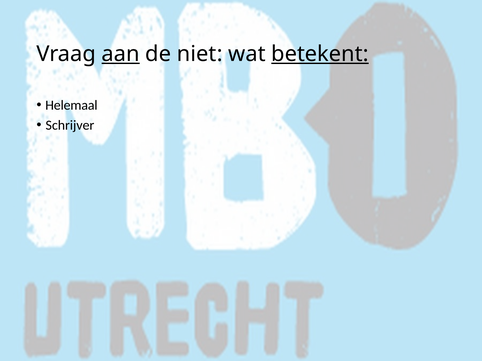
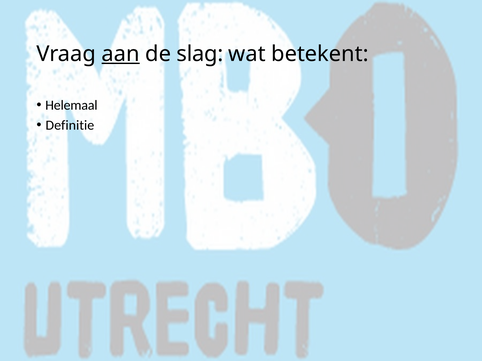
niet: niet -> slag
betekent underline: present -> none
Schrijver: Schrijver -> Definitie
